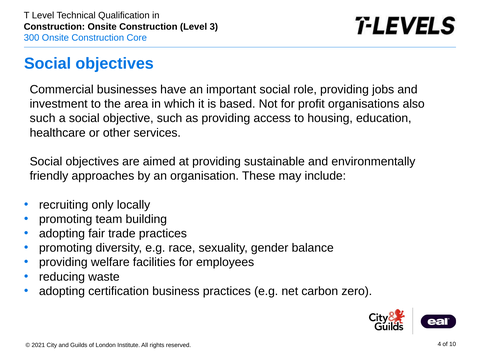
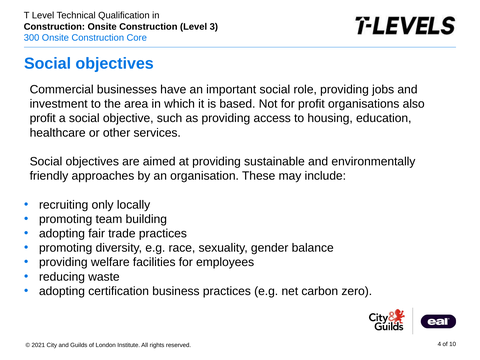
such at (43, 118): such -> profit
